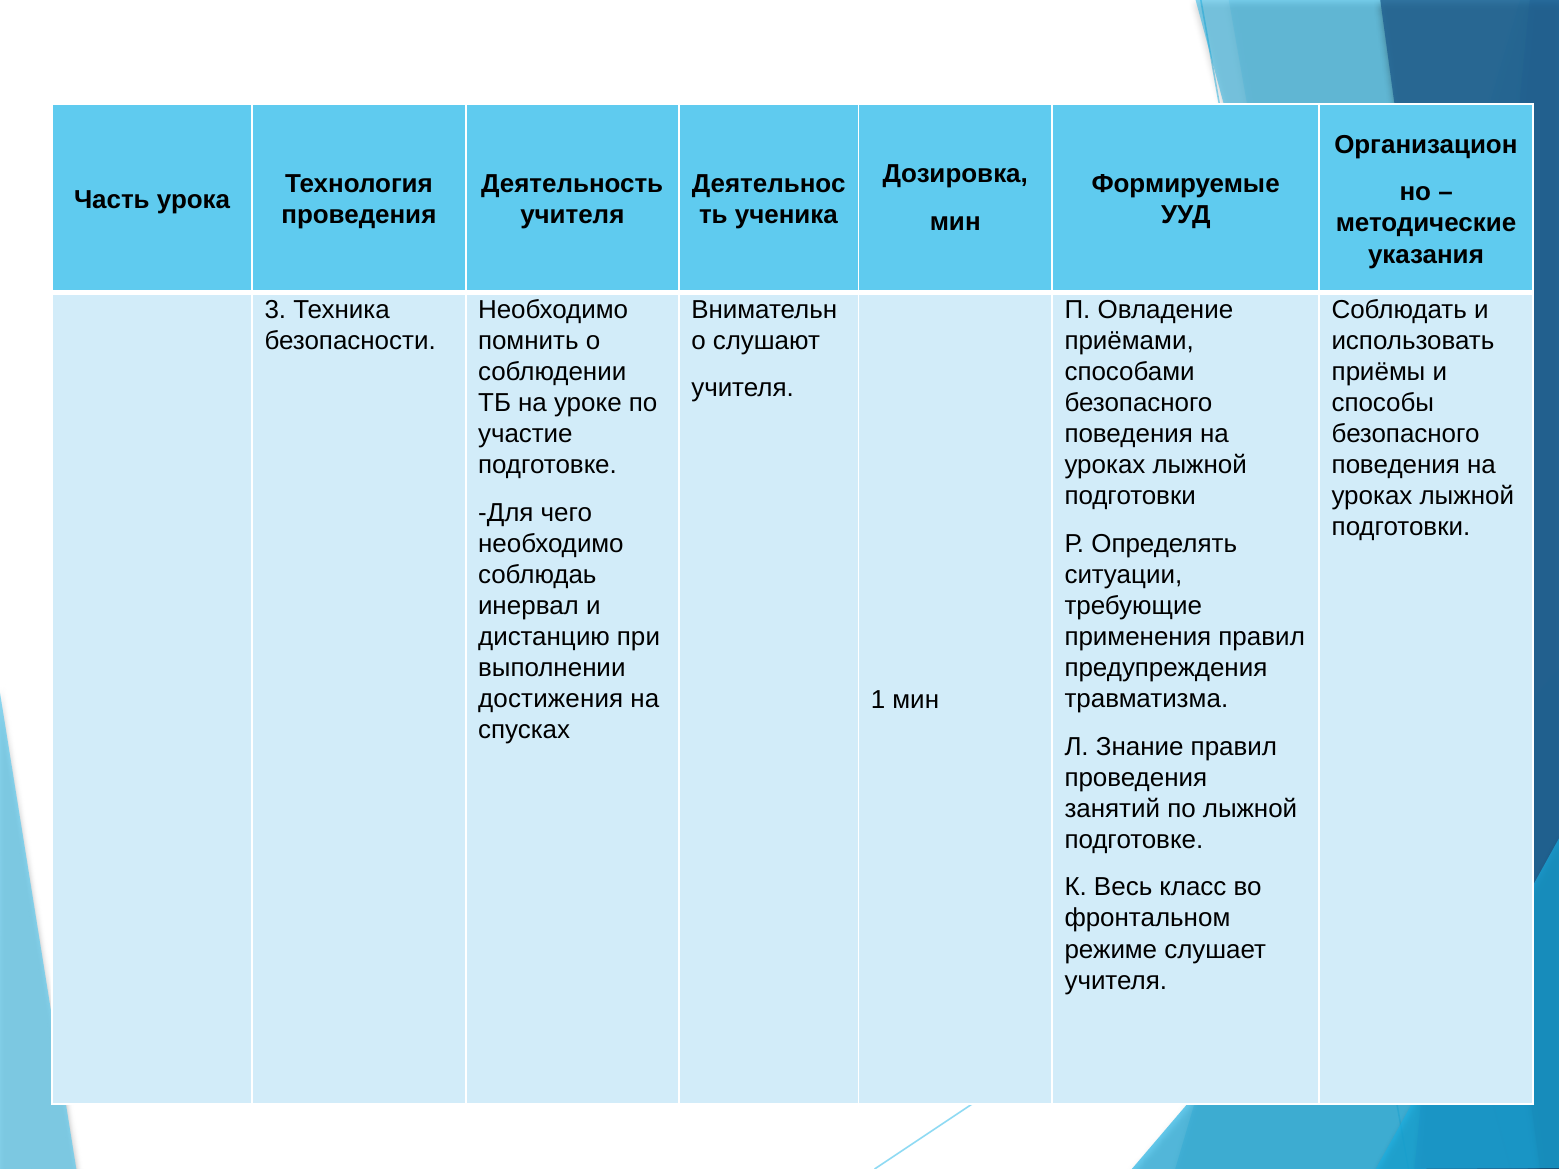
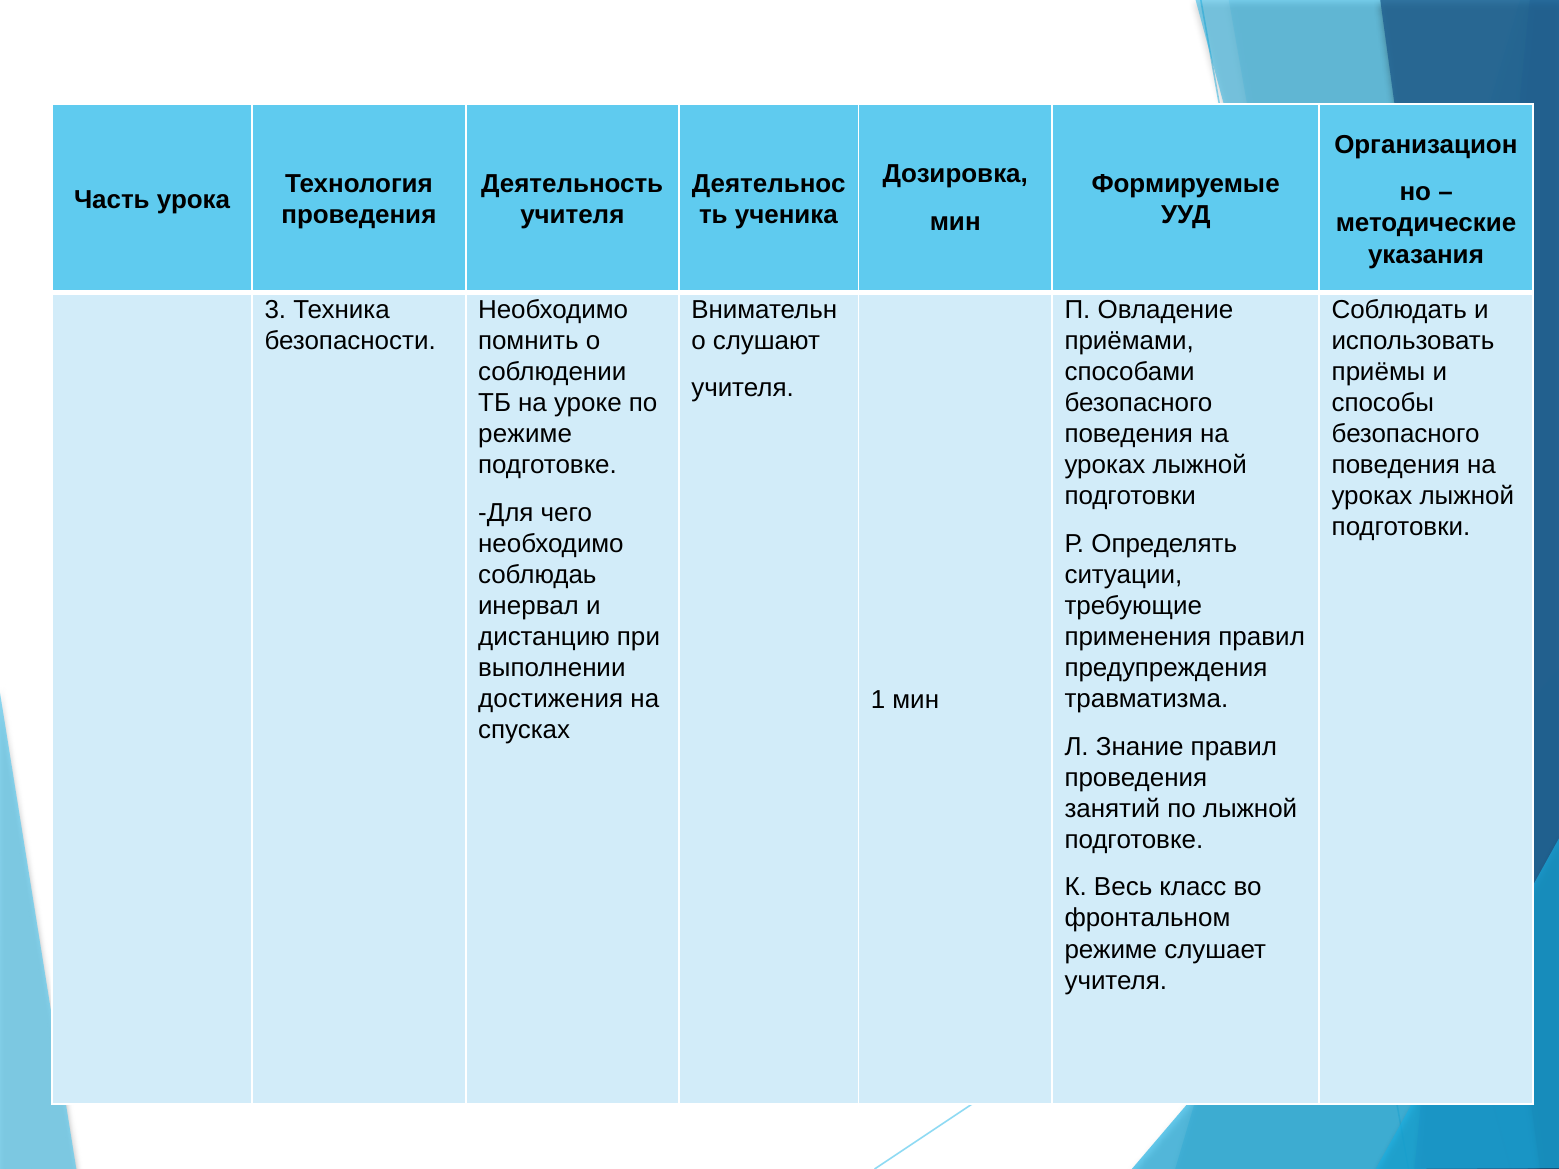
участие at (525, 434): участие -> режиме
